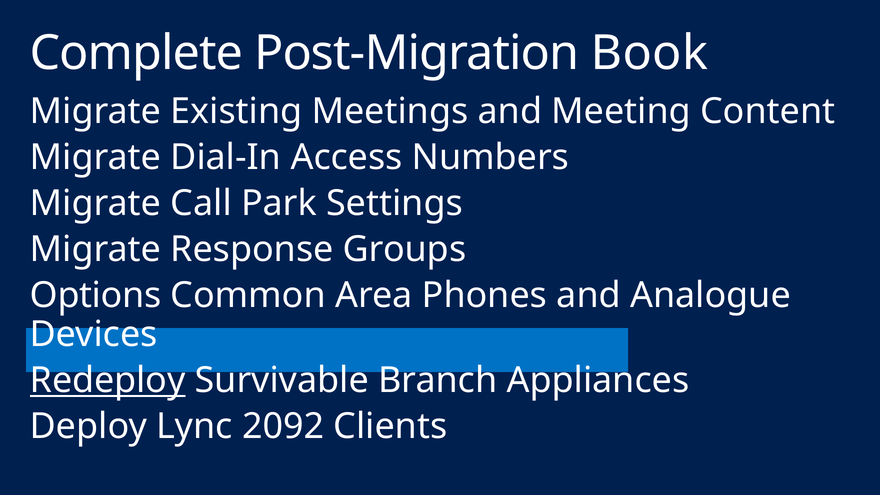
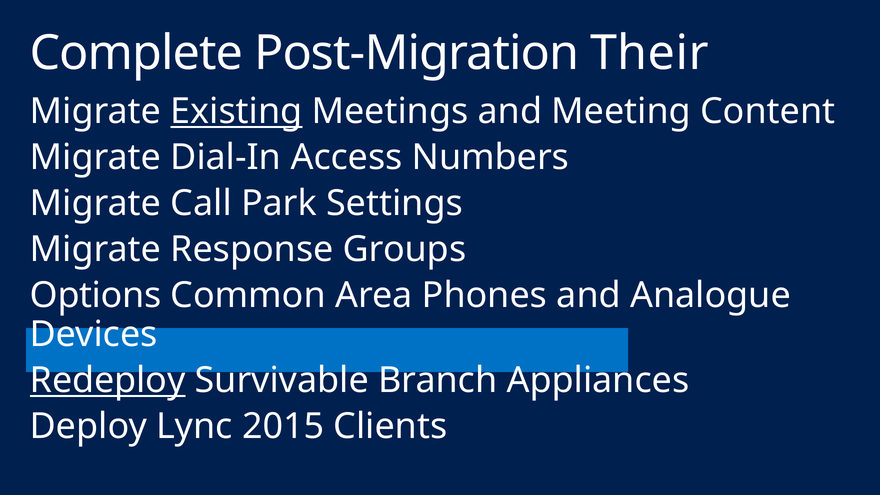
Book: Book -> Their
Existing underline: none -> present
2092: 2092 -> 2015
